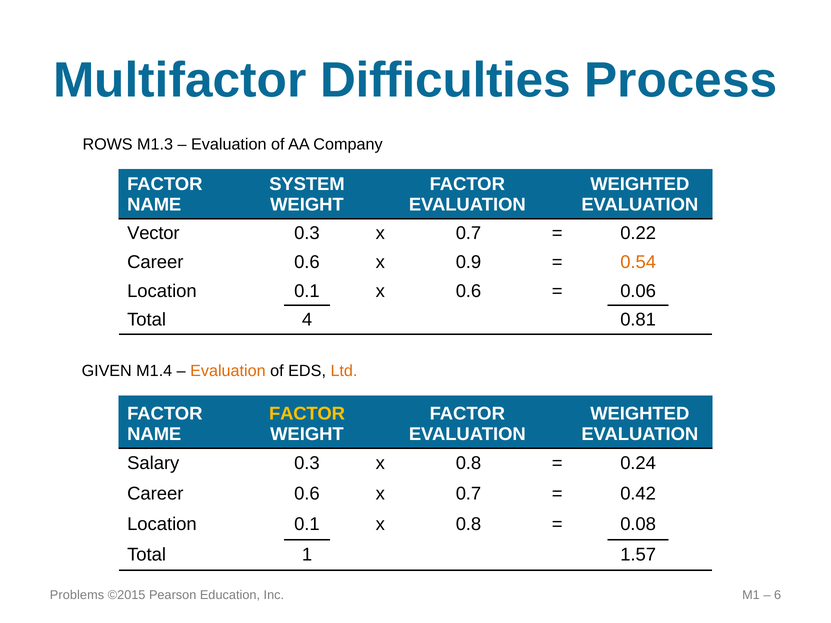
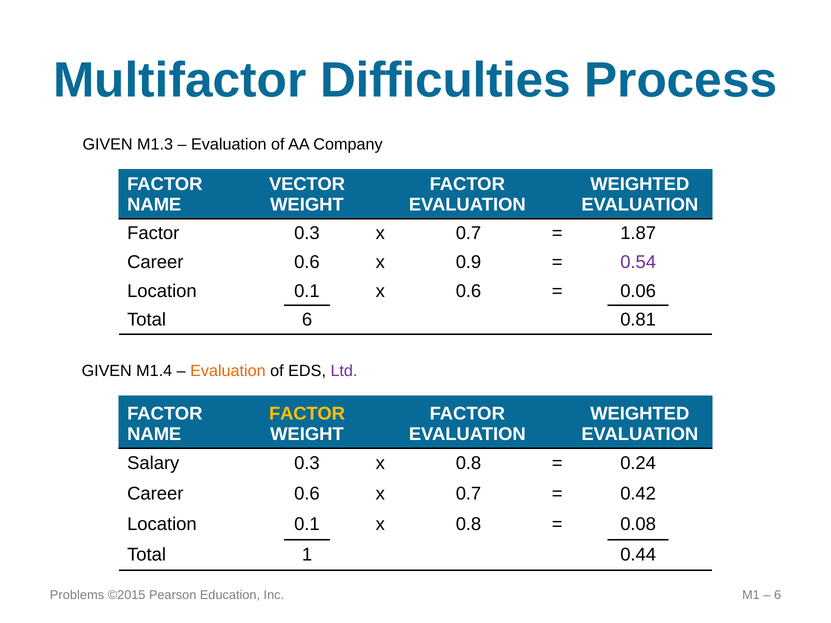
ROWS at (108, 144): ROWS -> GIVEN
SYSTEM: SYSTEM -> VECTOR
Vector at (153, 233): Vector -> Factor
0.22: 0.22 -> 1.87
0.54 colour: orange -> purple
Total 4: 4 -> 6
Ltd colour: orange -> purple
1.57: 1.57 -> 0.44
